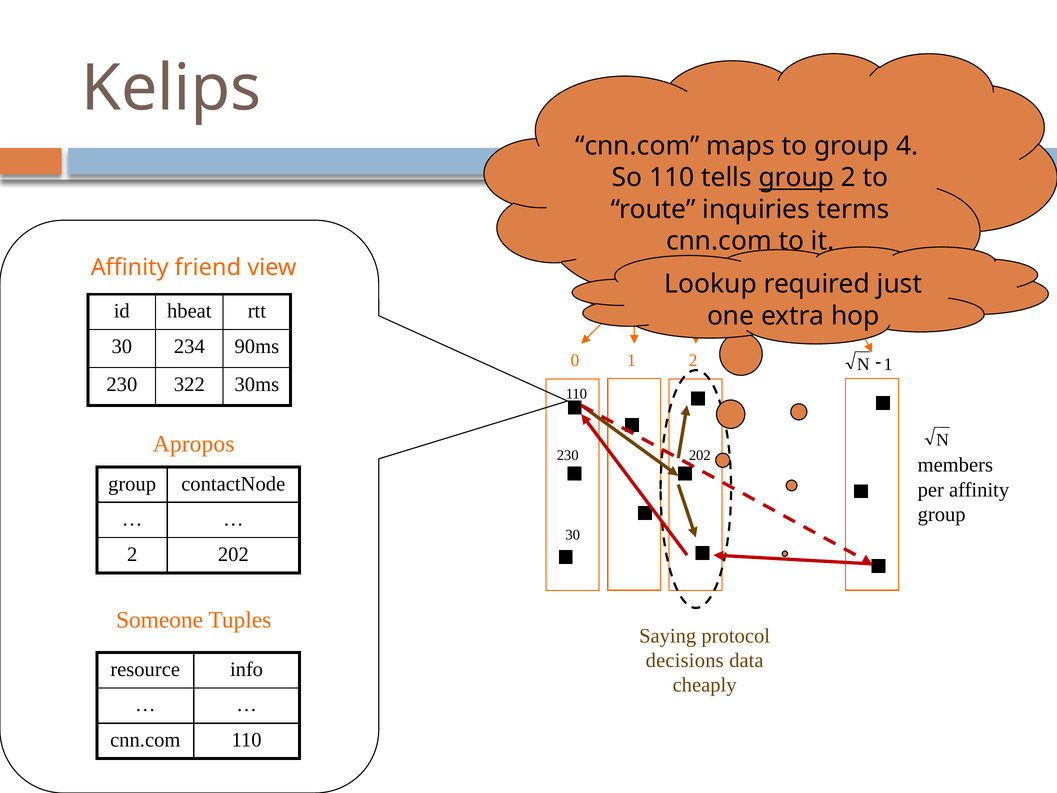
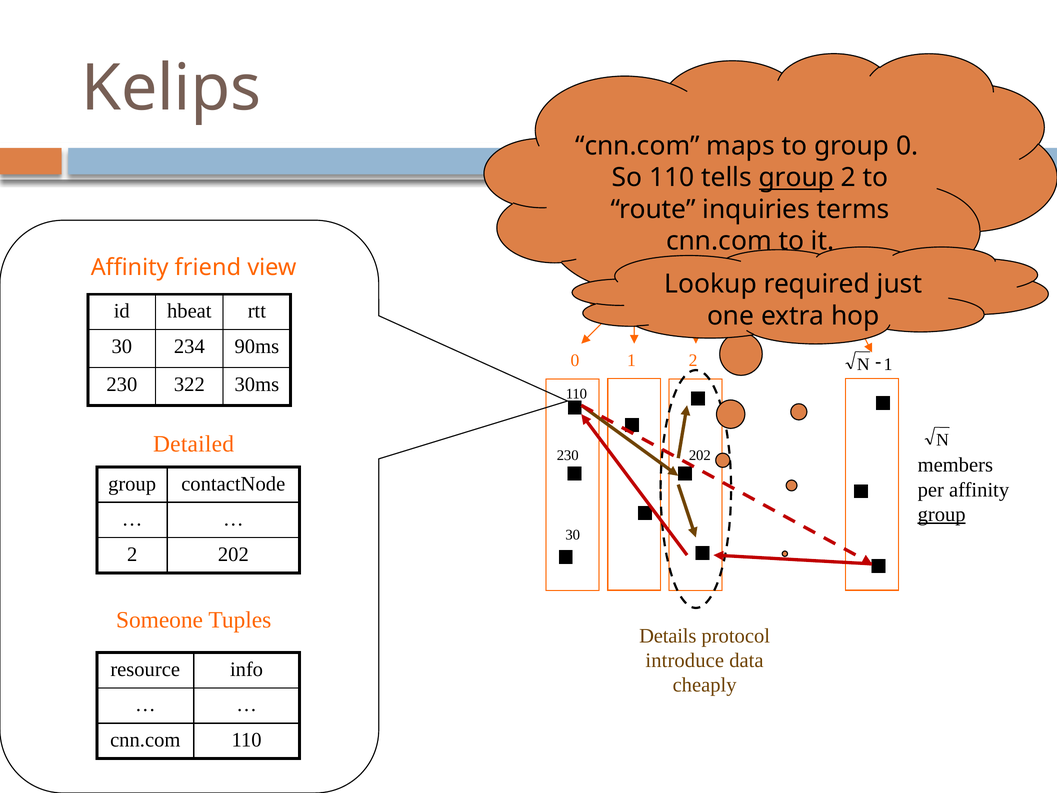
group 4: 4 -> 0
Apropos: Apropos -> Detailed
group at (942, 514) underline: none -> present
Saying: Saying -> Details
decisions: decisions -> introduce
